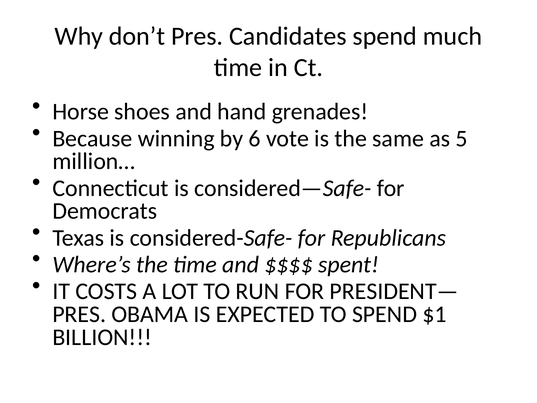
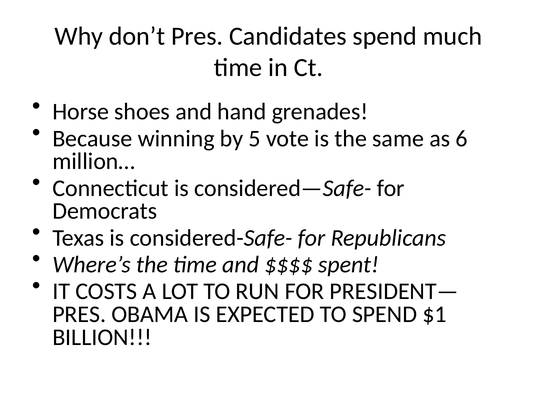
6: 6 -> 5
5: 5 -> 6
